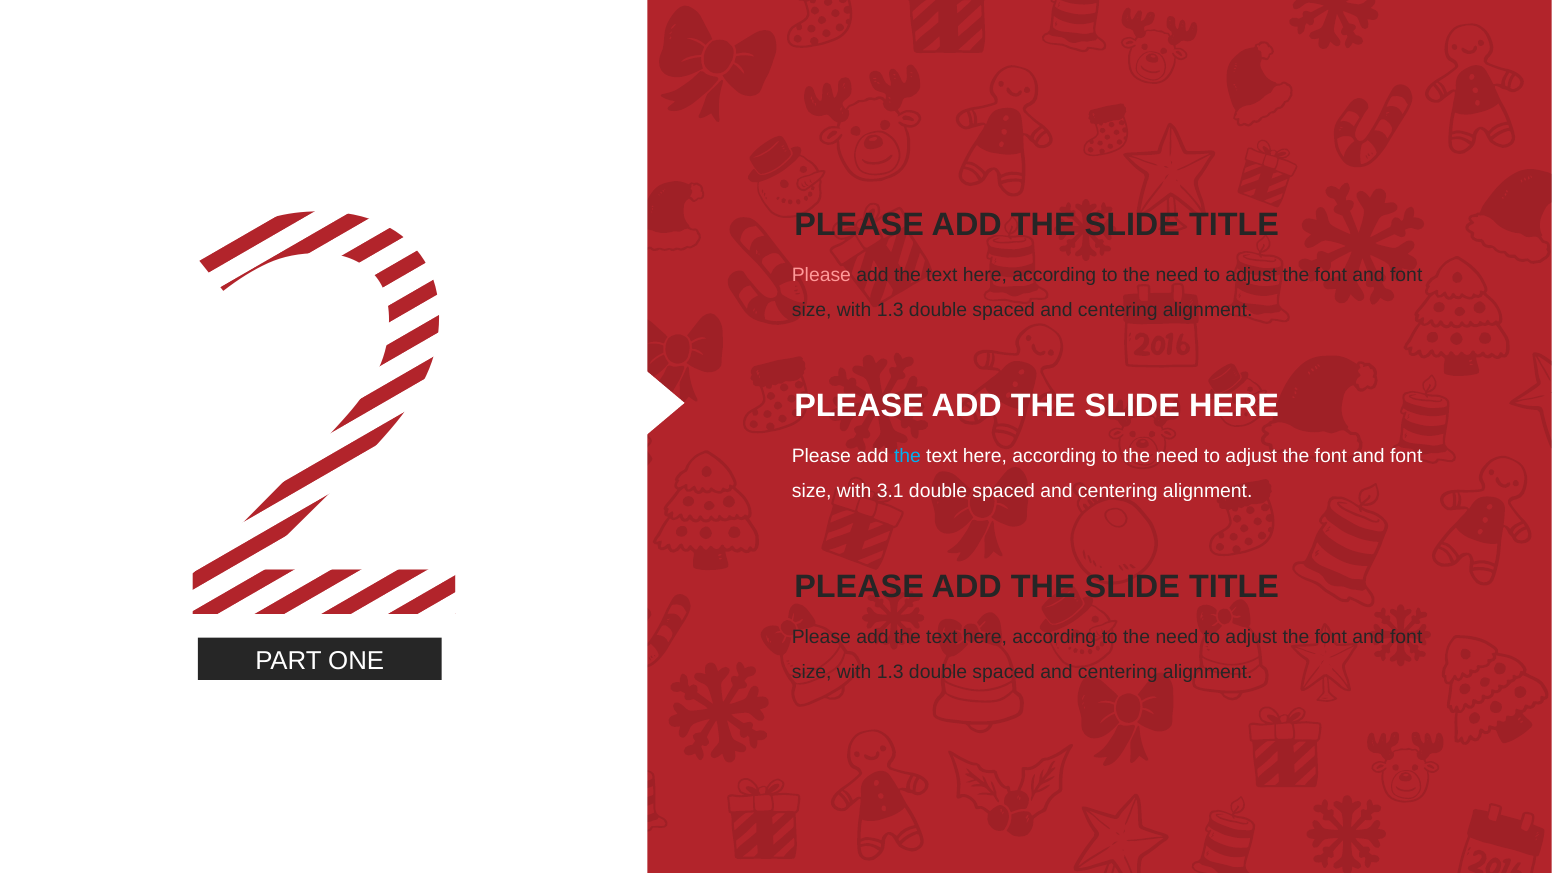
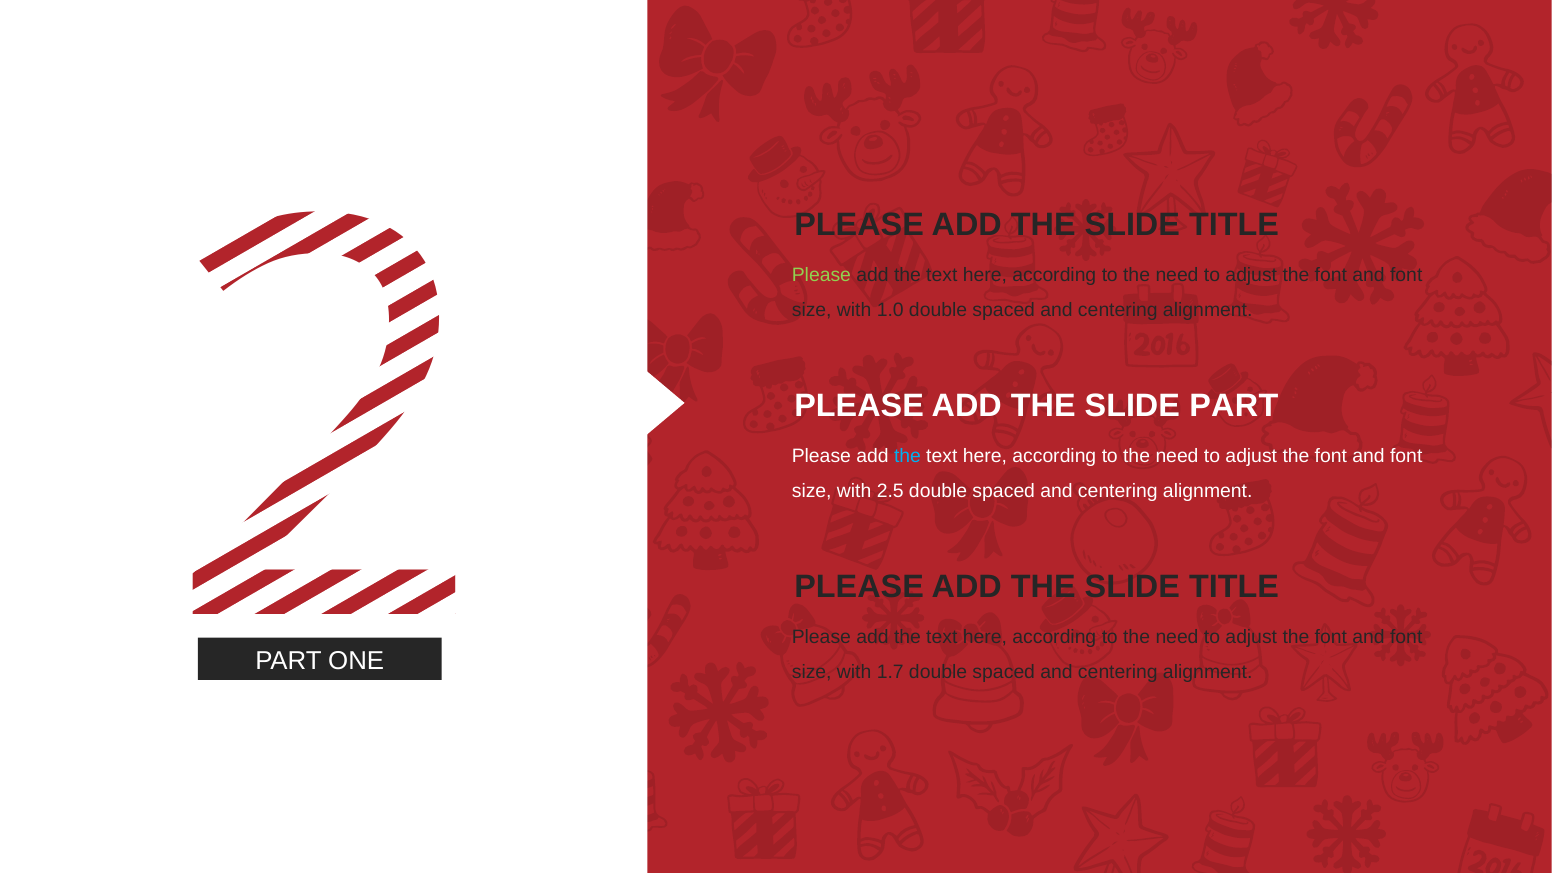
Please at (821, 276) colour: pink -> light green
1.3 at (890, 310): 1.3 -> 1.0
SLIDE HERE: HERE -> PART
3.1: 3.1 -> 2.5
1.3 at (890, 672): 1.3 -> 1.7
